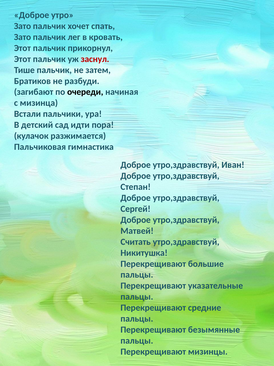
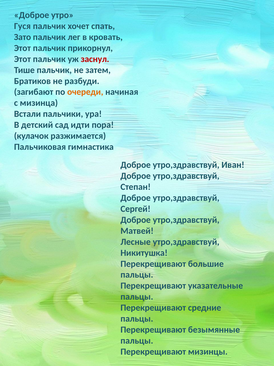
Зато at (22, 26): Зато -> Гуся
очереди colour: black -> orange
Считать: Считать -> Лесные
